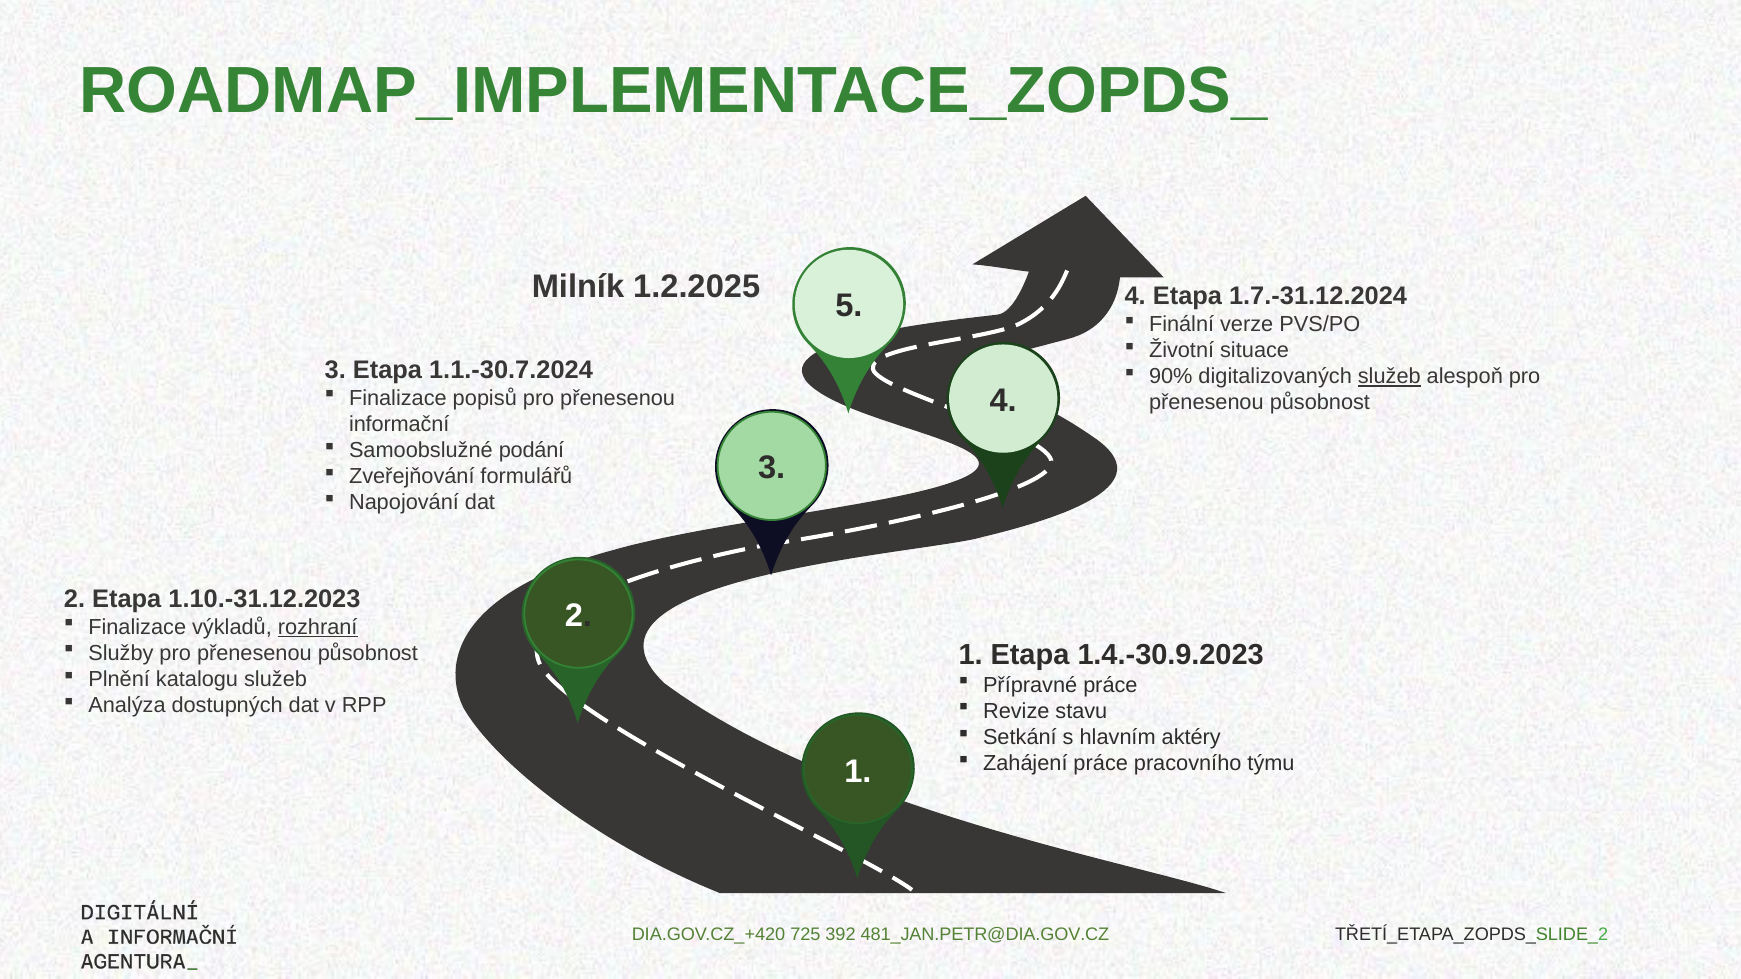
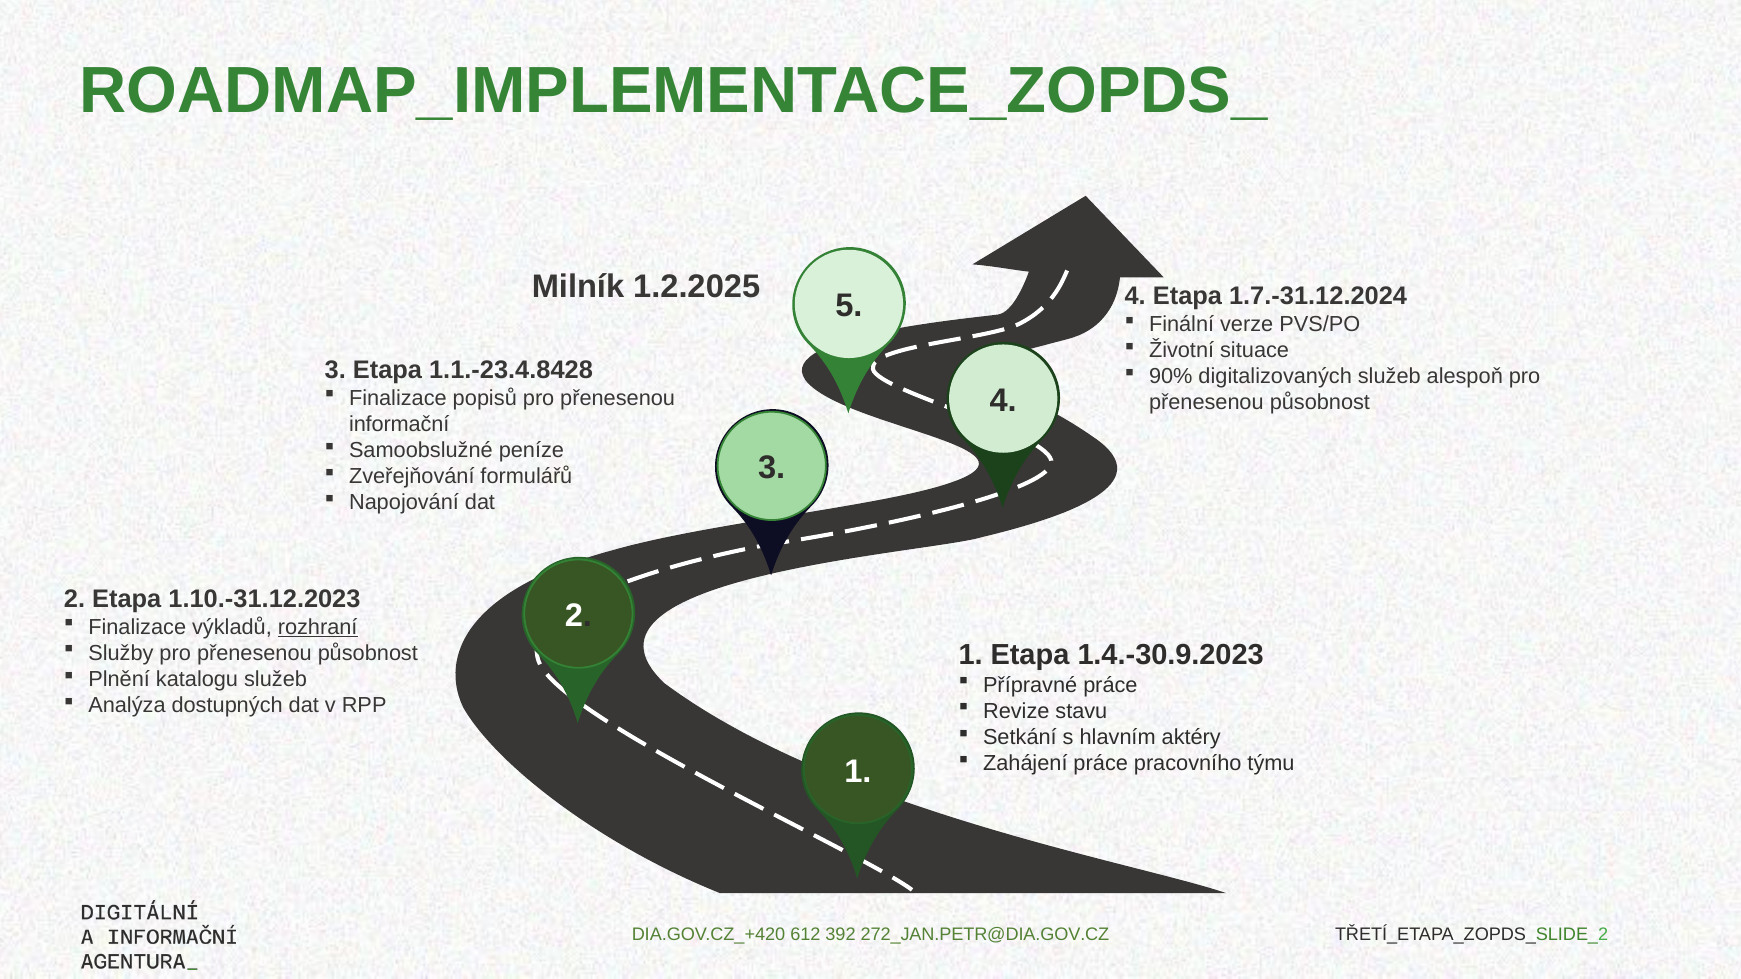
1.1.-30.7.2024: 1.1.-30.7.2024 -> 1.1.-23.4.8428
služeb at (1389, 377) underline: present -> none
podání: podání -> peníze
725: 725 -> 612
481_JAN.PETR@DIA.GOV.CZ: 481_JAN.PETR@DIA.GOV.CZ -> 272_JAN.PETR@DIA.GOV.CZ
